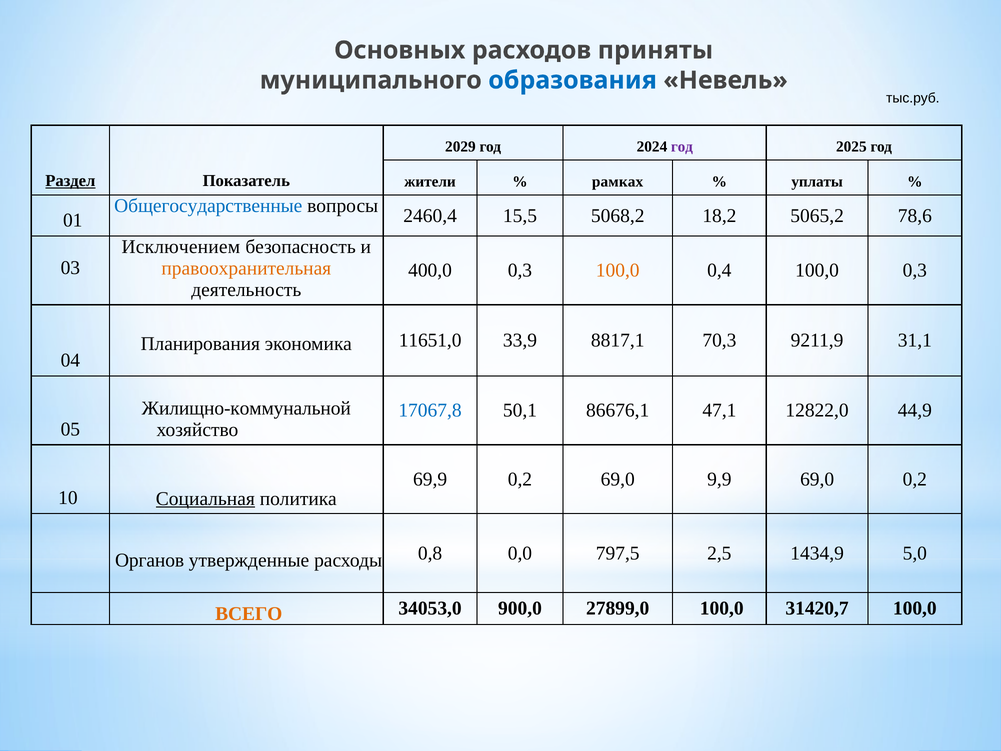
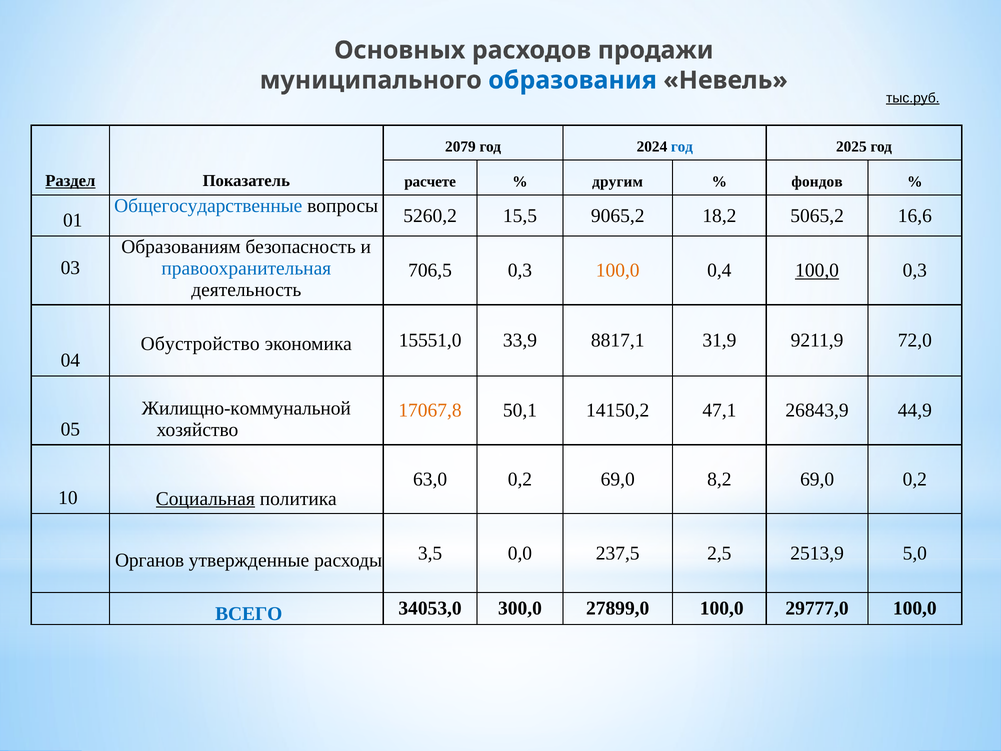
приняты: приняты -> продажи
тыс.руб underline: none -> present
2029: 2029 -> 2079
год at (682, 147) colour: purple -> blue
жители: жители -> расчете
рамках: рамках -> другим
уплаты: уплаты -> фондов
2460,4: 2460,4 -> 5260,2
5068,2: 5068,2 -> 9065,2
78,6: 78,6 -> 16,6
Исключением: Исключением -> Образованиям
правоохранительная colour: orange -> blue
400,0: 400,0 -> 706,5
100,0 at (817, 270) underline: none -> present
Планирования: Планирования -> Обустройство
11651,0: 11651,0 -> 15551,0
70,3: 70,3 -> 31,9
31,1: 31,1 -> 72,0
17067,8 colour: blue -> orange
86676,1: 86676,1 -> 14150,2
12822,0: 12822,0 -> 26843,9
69,9: 69,9 -> 63,0
9,9: 9,9 -> 8,2
0,8: 0,8 -> 3,5
797,5: 797,5 -> 237,5
1434,9: 1434,9 -> 2513,9
ВСЕГО colour: orange -> blue
900,0: 900,0 -> 300,0
31420,7: 31420,7 -> 29777,0
